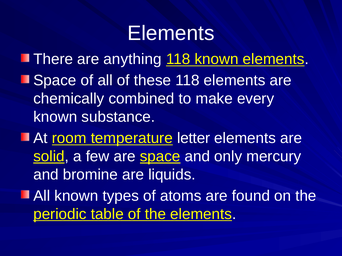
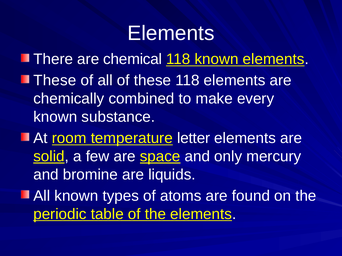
anything: anything -> chemical
Space at (55, 81): Space -> These
